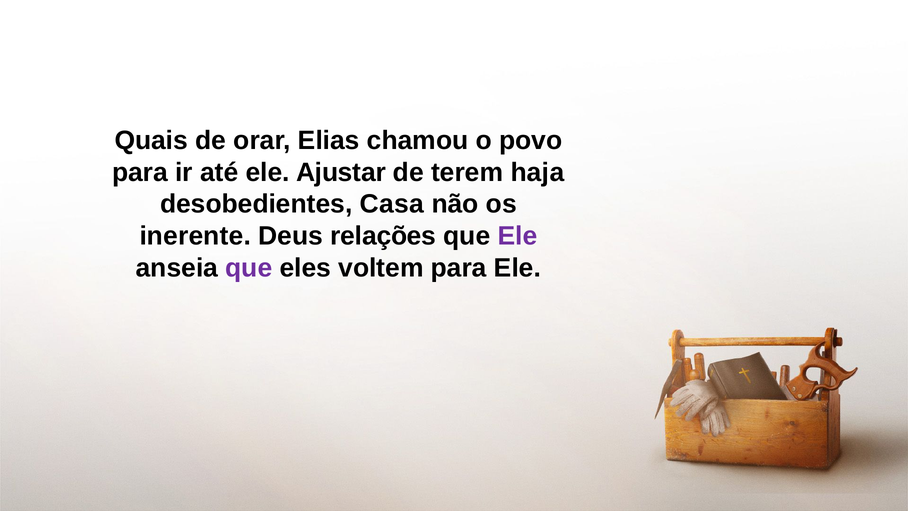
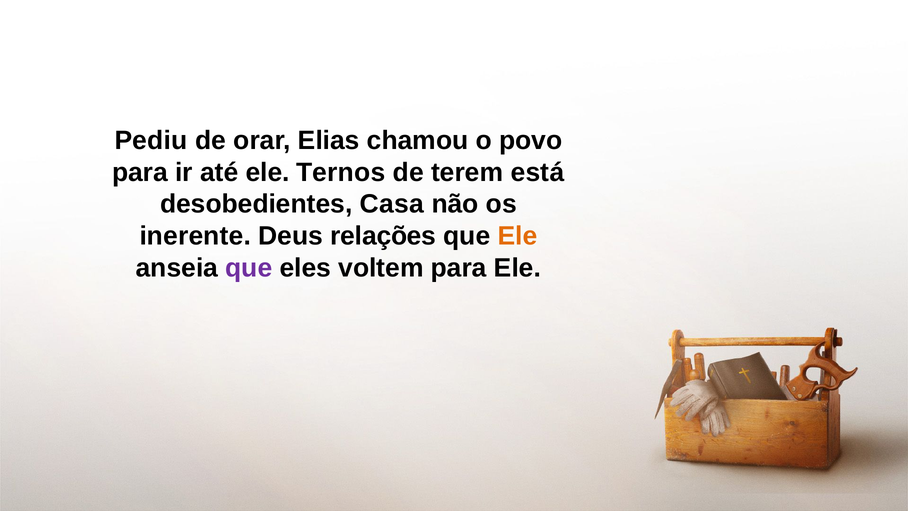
Quais: Quais -> Pediu
Ajustar: Ajustar -> Ternos
haja: haja -> está
Ele at (517, 236) colour: purple -> orange
